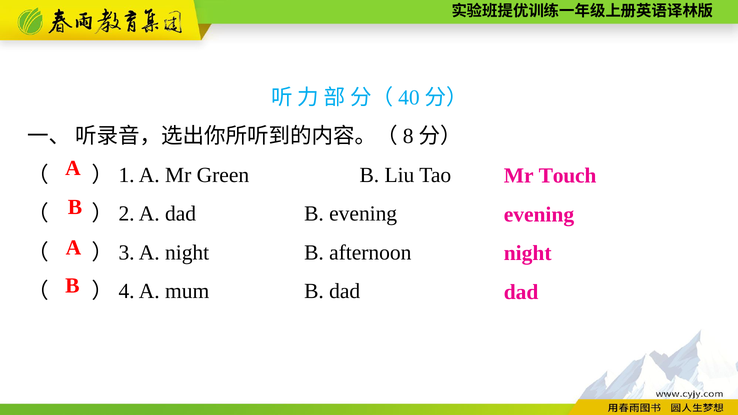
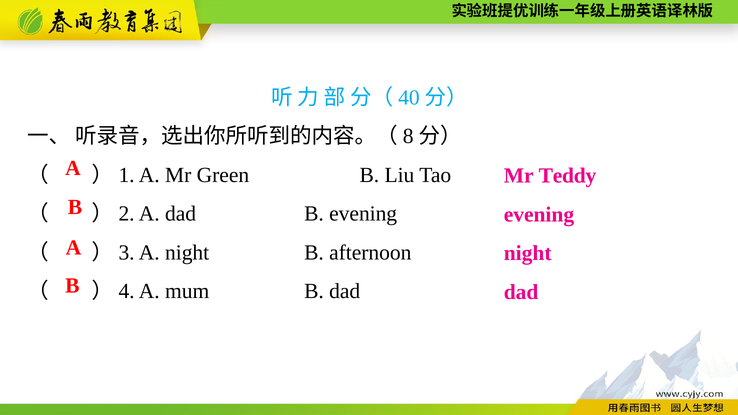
Touch: Touch -> Teddy
